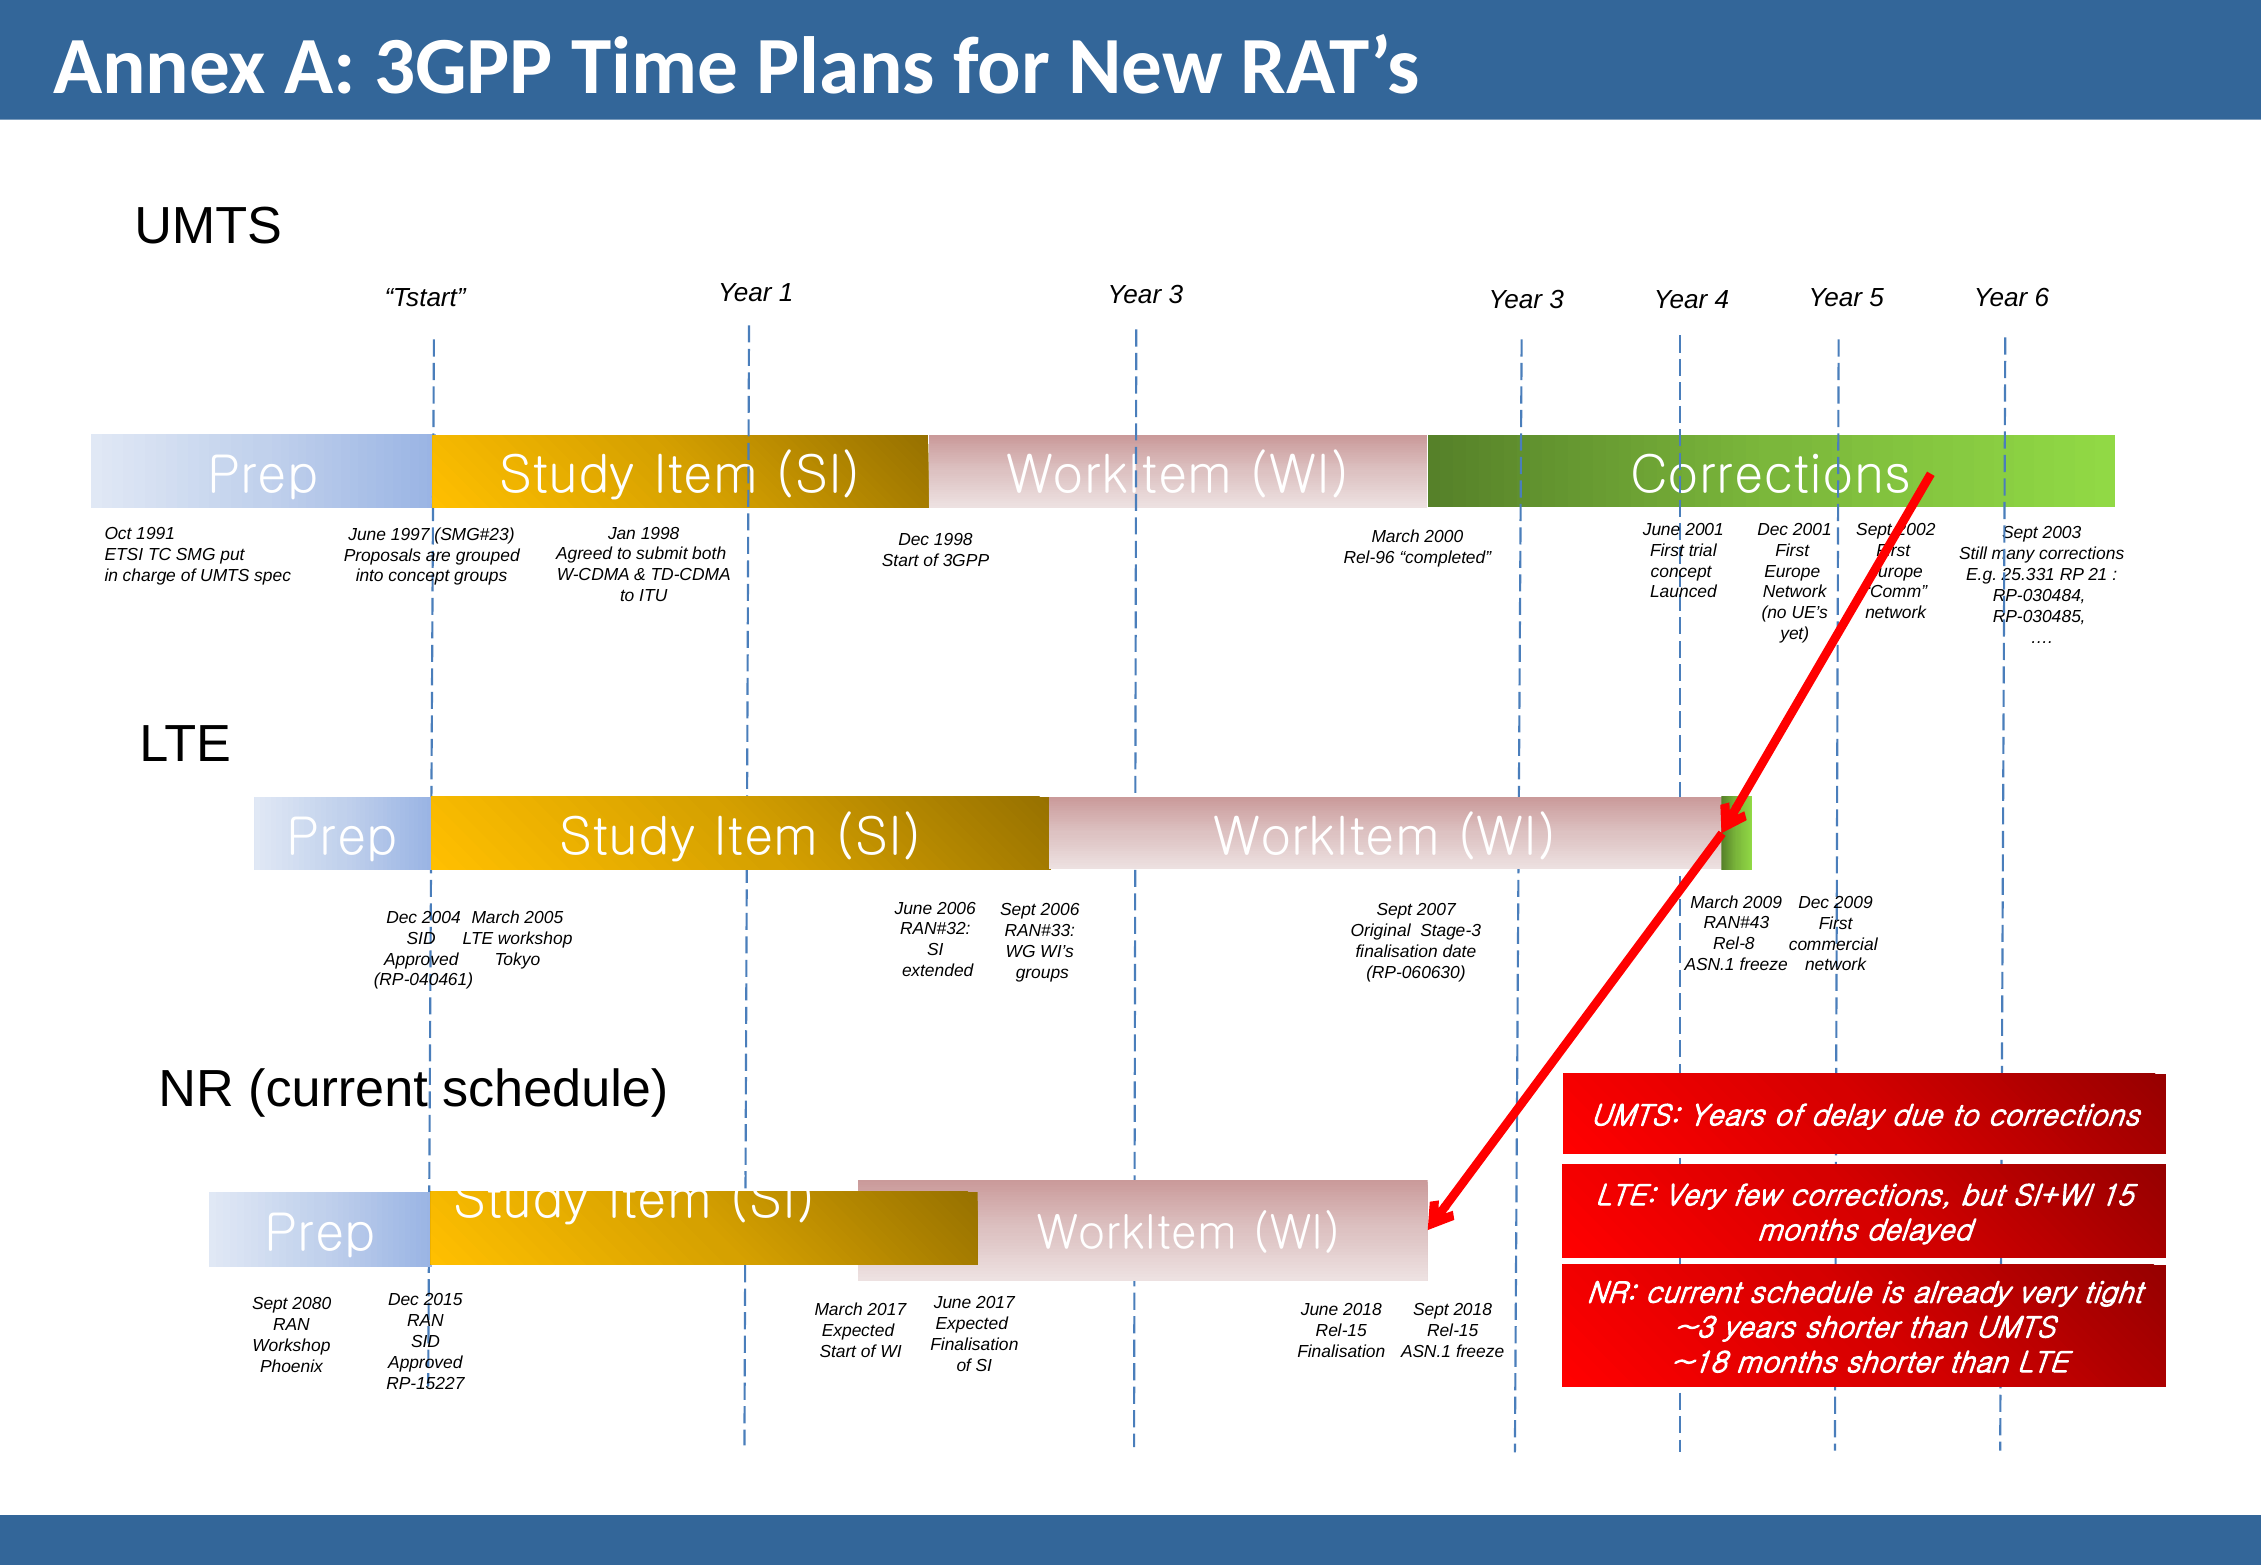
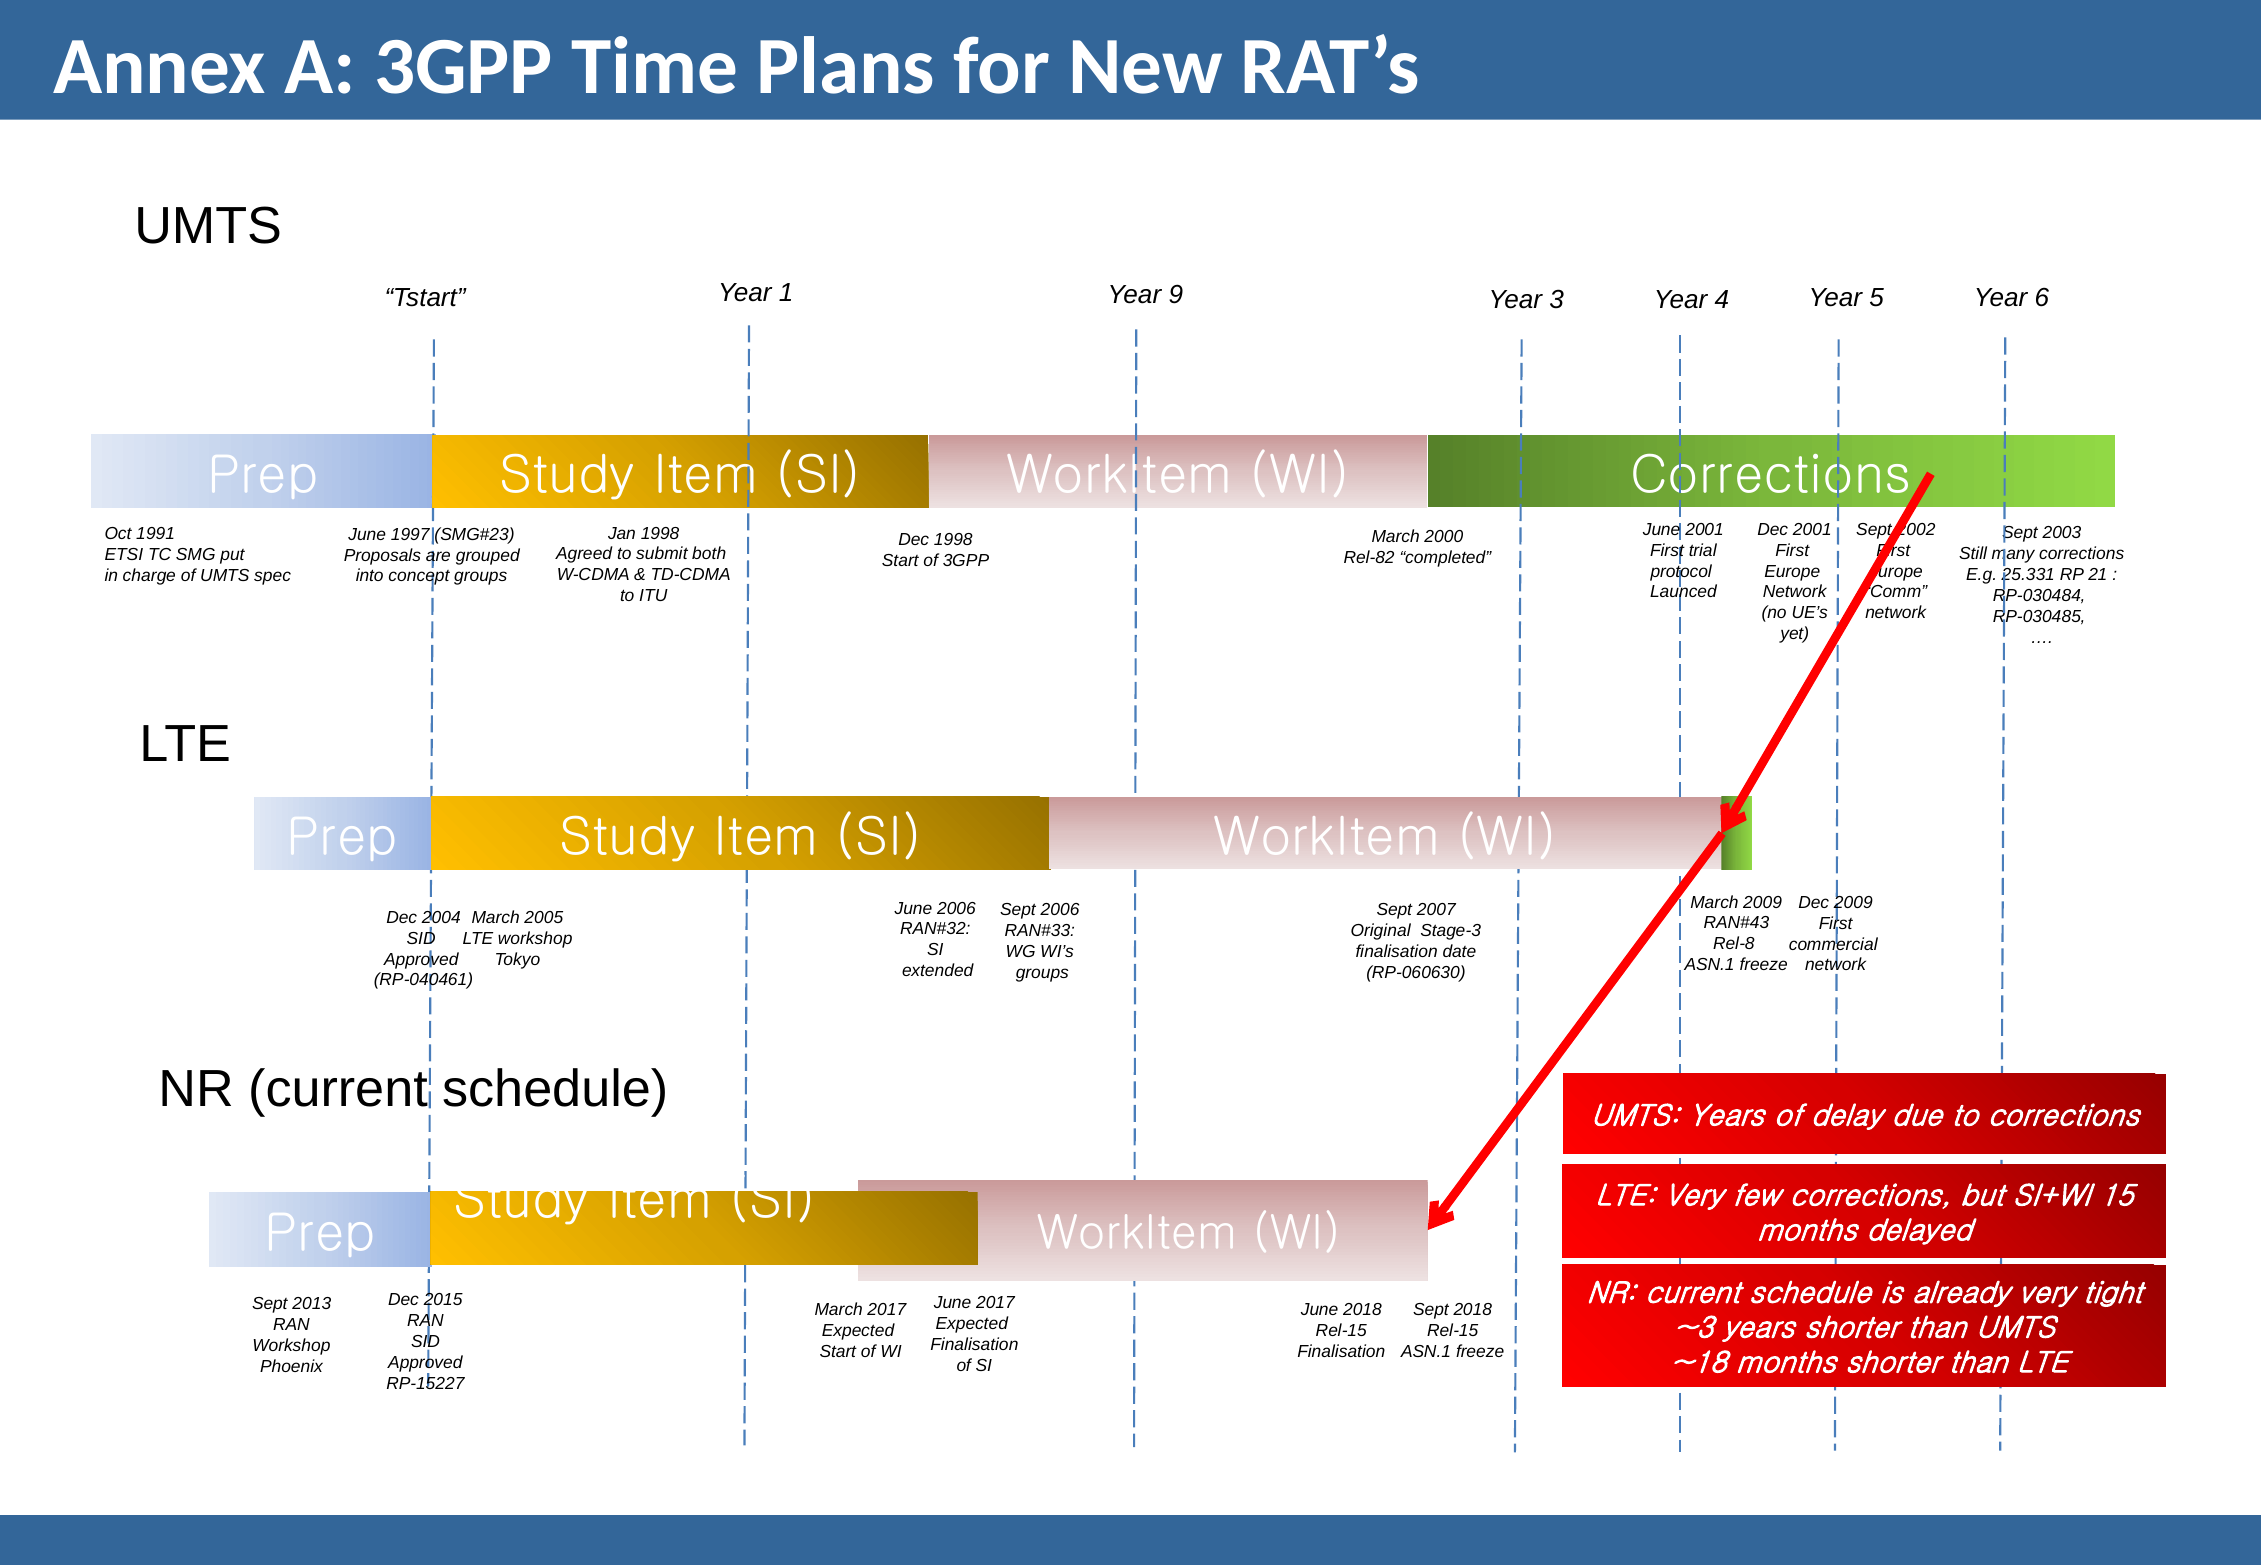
1 Year 3: 3 -> 9
Rel-96: Rel-96 -> Rel-82
concept at (1681, 571): concept -> protocol
2080: 2080 -> 2013
